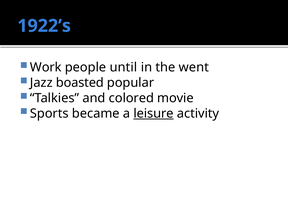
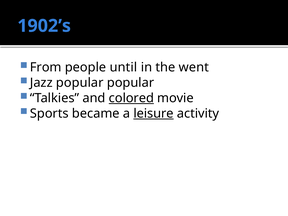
1922’s: 1922’s -> 1902’s
Work: Work -> From
Jazz boasted: boasted -> popular
colored underline: none -> present
